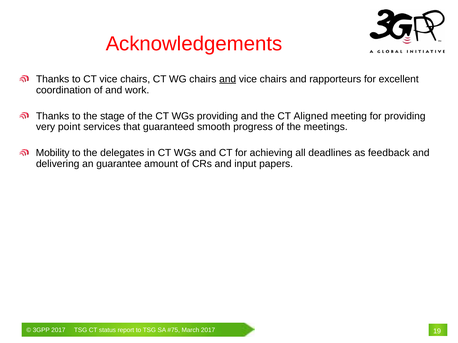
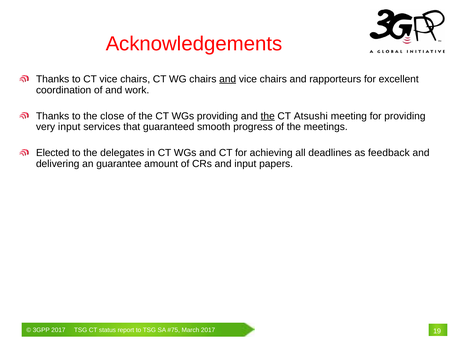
stage: stage -> close
the at (268, 116) underline: none -> present
Aligned: Aligned -> Atsushi
very point: point -> input
Mobility: Mobility -> Elected
